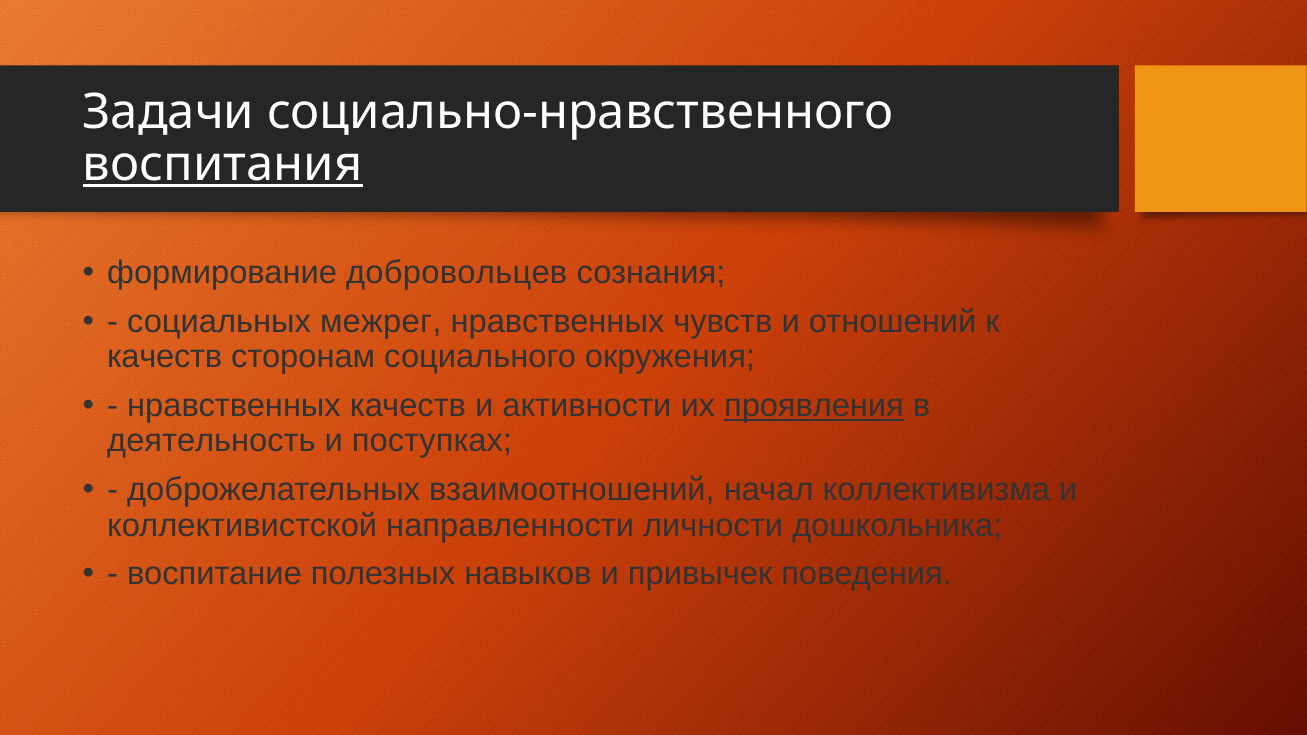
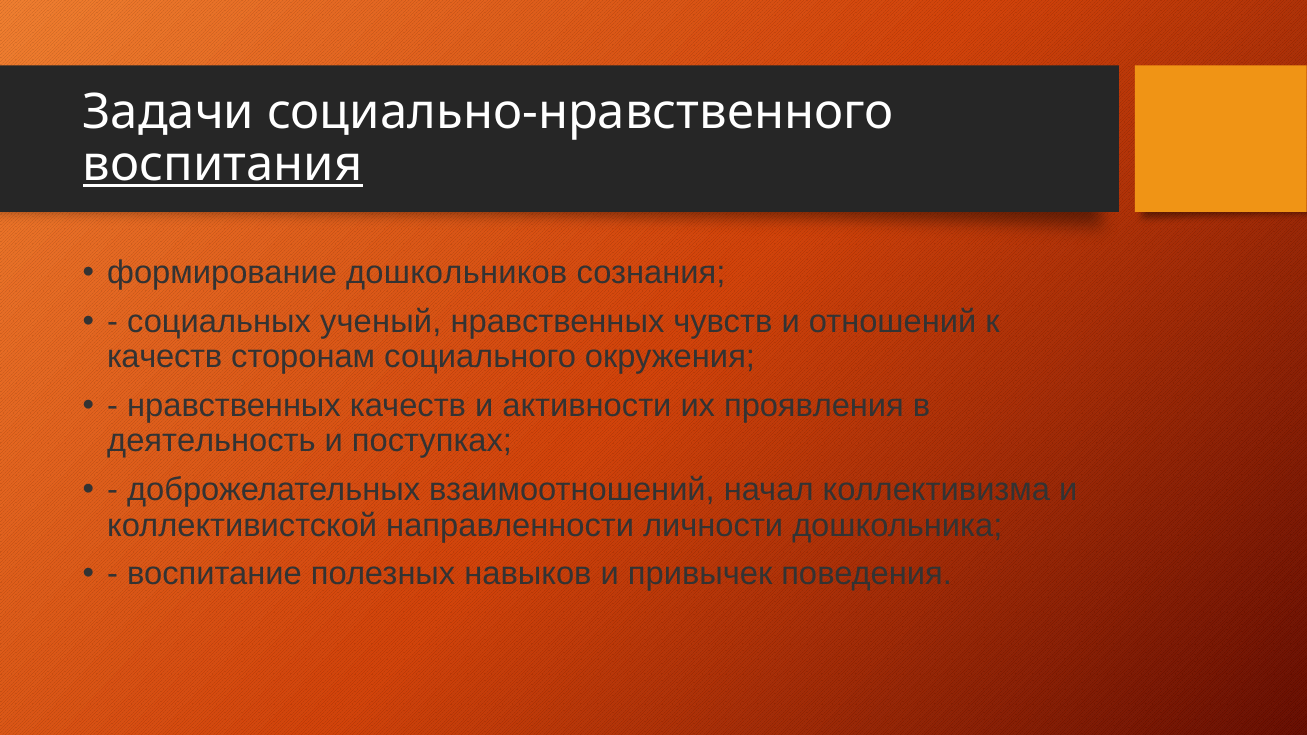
добровольцев: добровольцев -> дошкольников
межрег: межрег -> ученый
проявления underline: present -> none
